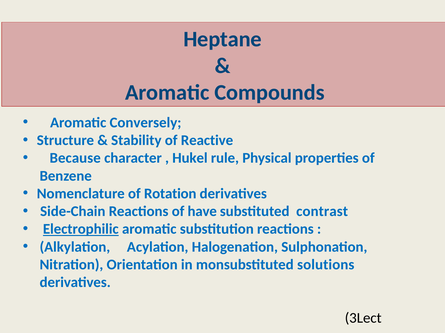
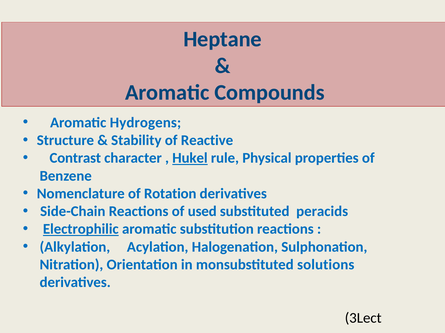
Conversely: Conversely -> Hydrogens
Because: Because -> Contrast
Hukel underline: none -> present
have: have -> used
contrast: contrast -> peracids
